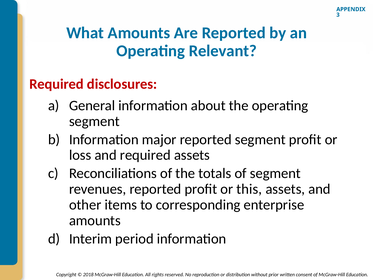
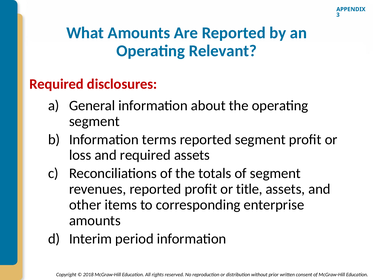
major: major -> terms
this: this -> title
